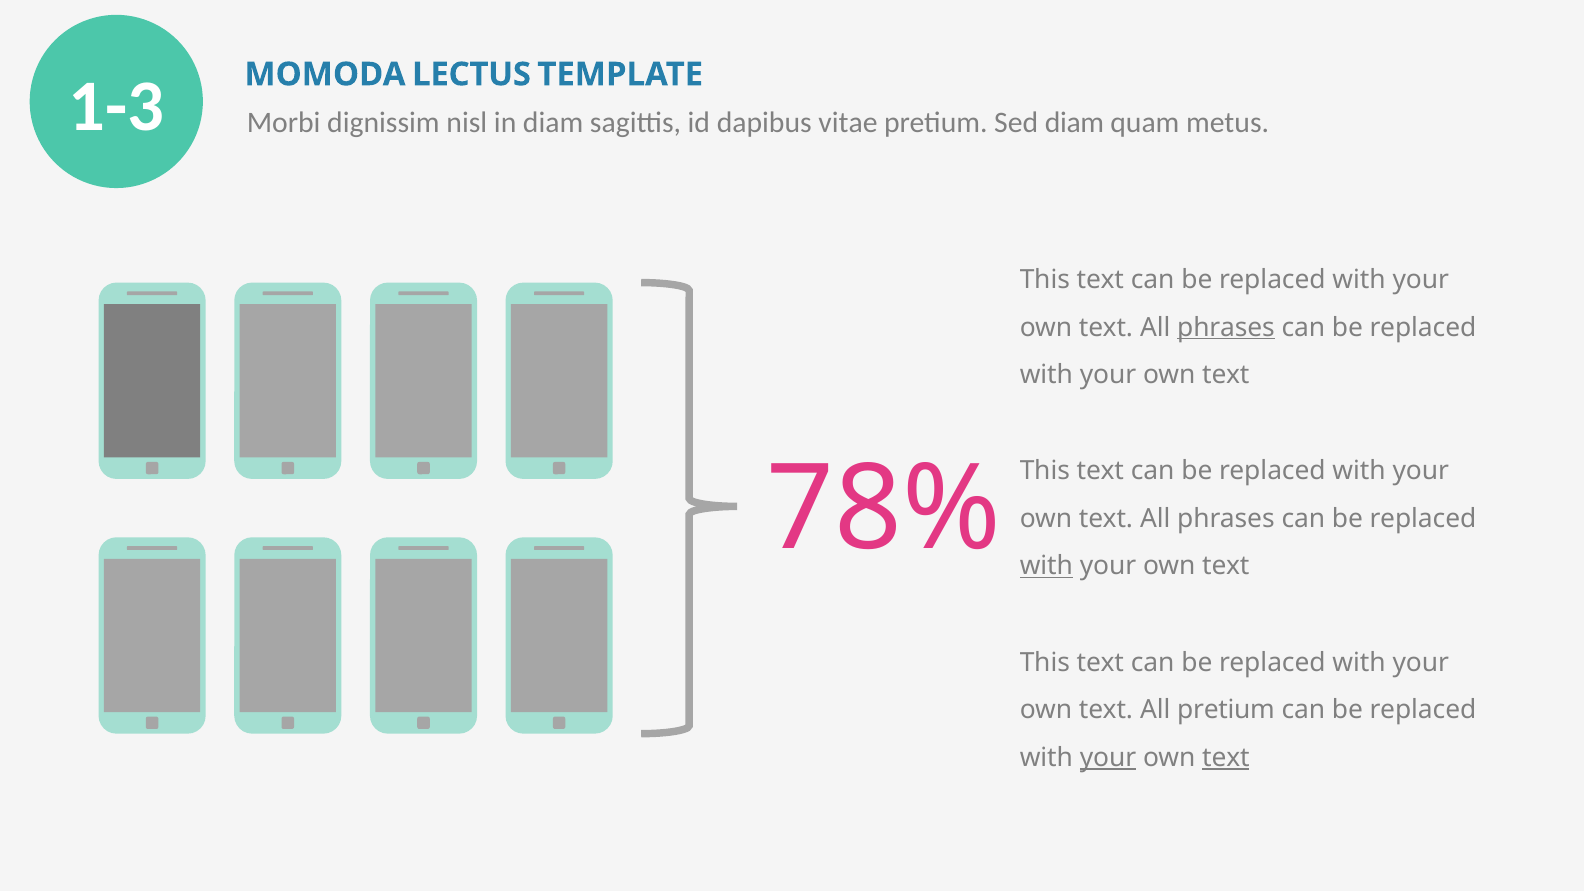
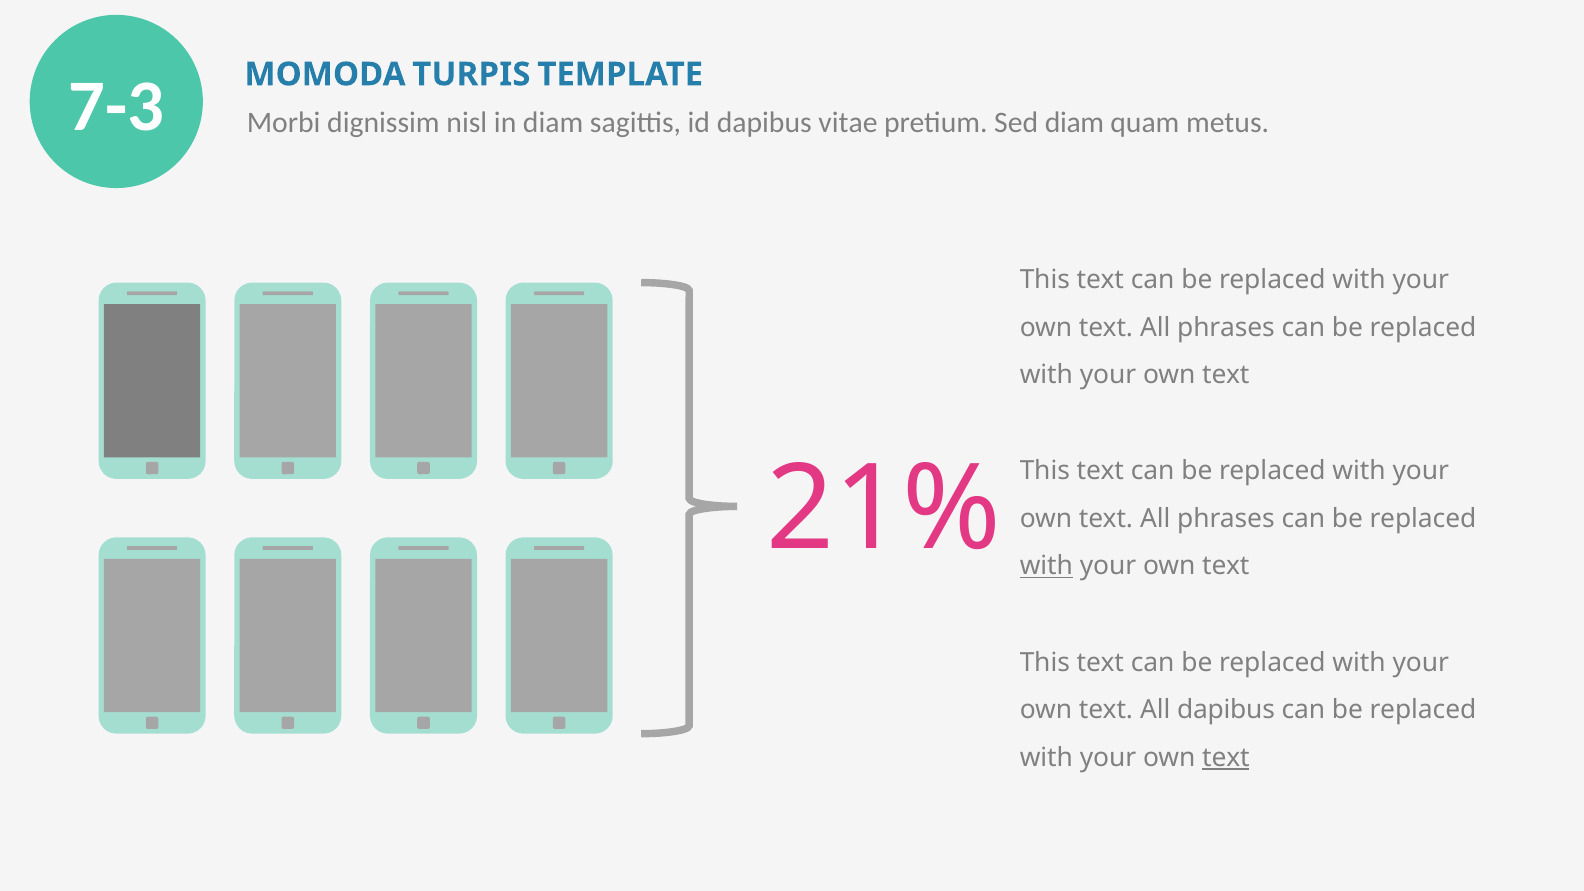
1-3: 1-3 -> 7-3
LECTUS: LECTUS -> TURPIS
phrases at (1226, 327) underline: present -> none
78%: 78% -> 21%
All pretium: pretium -> dapibus
your at (1108, 757) underline: present -> none
